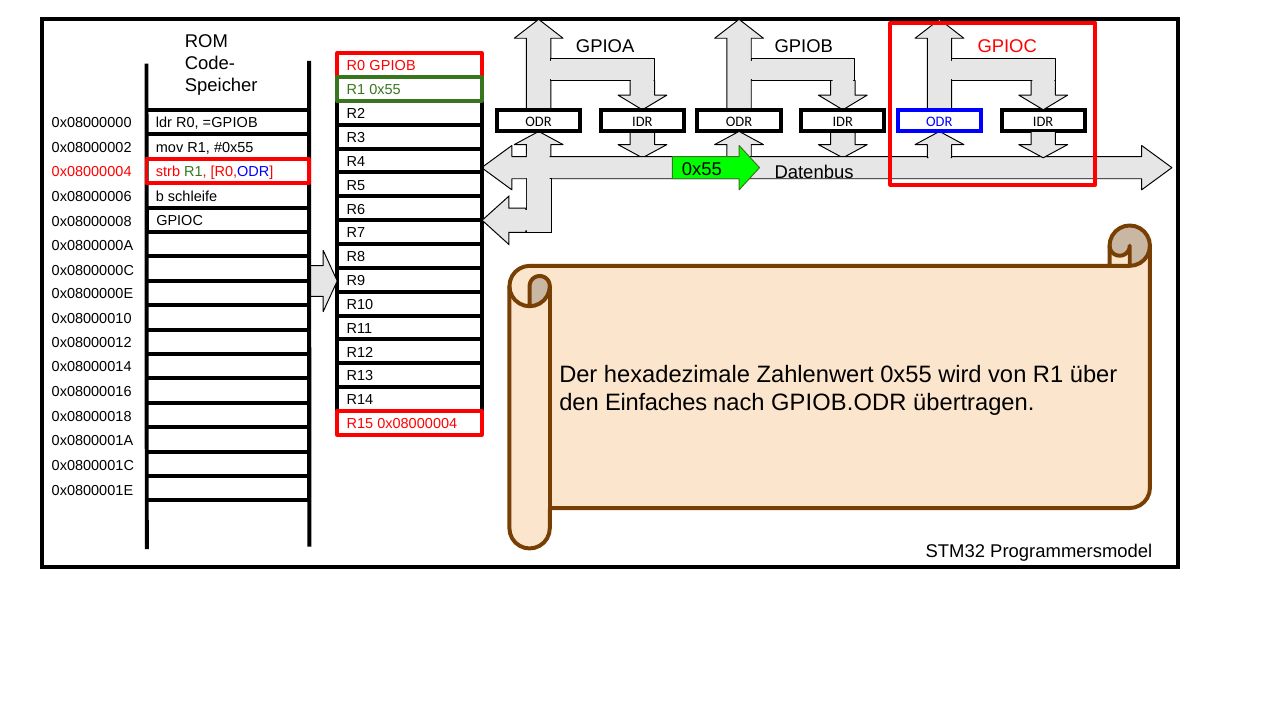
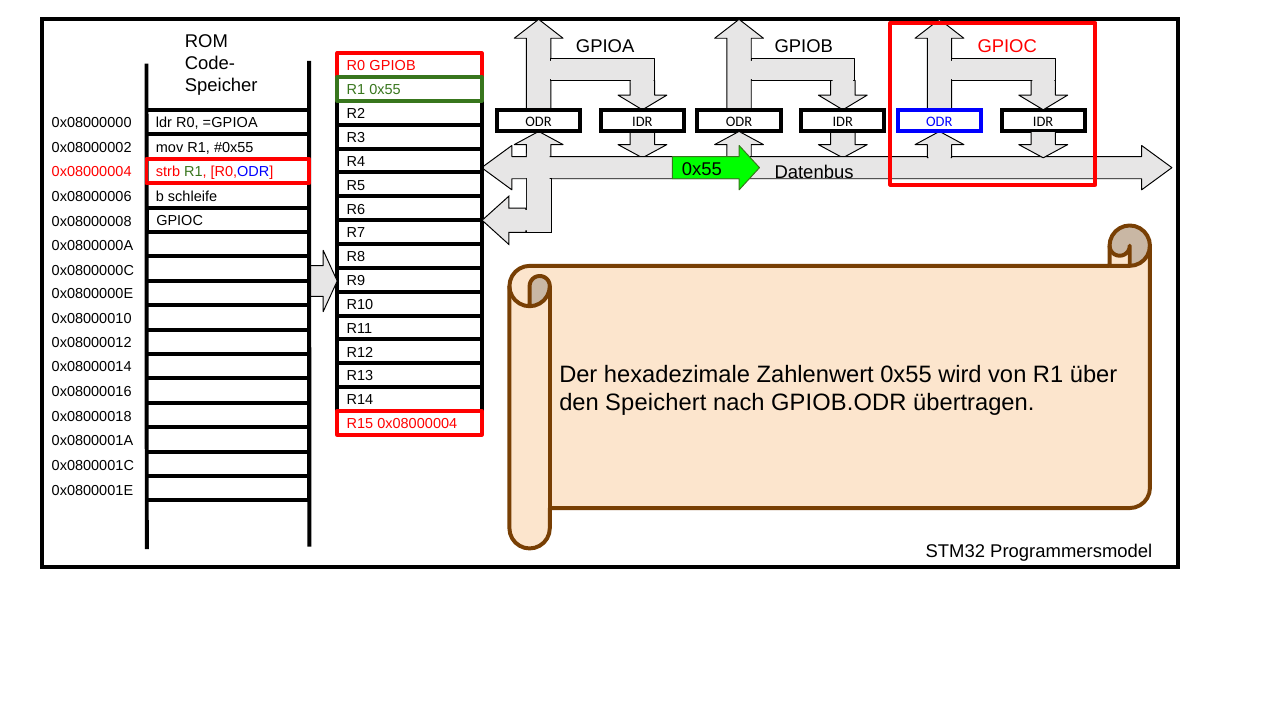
=GPIOB: =GPIOB -> =GPIOA
Einfaches: Einfaches -> Speichert
